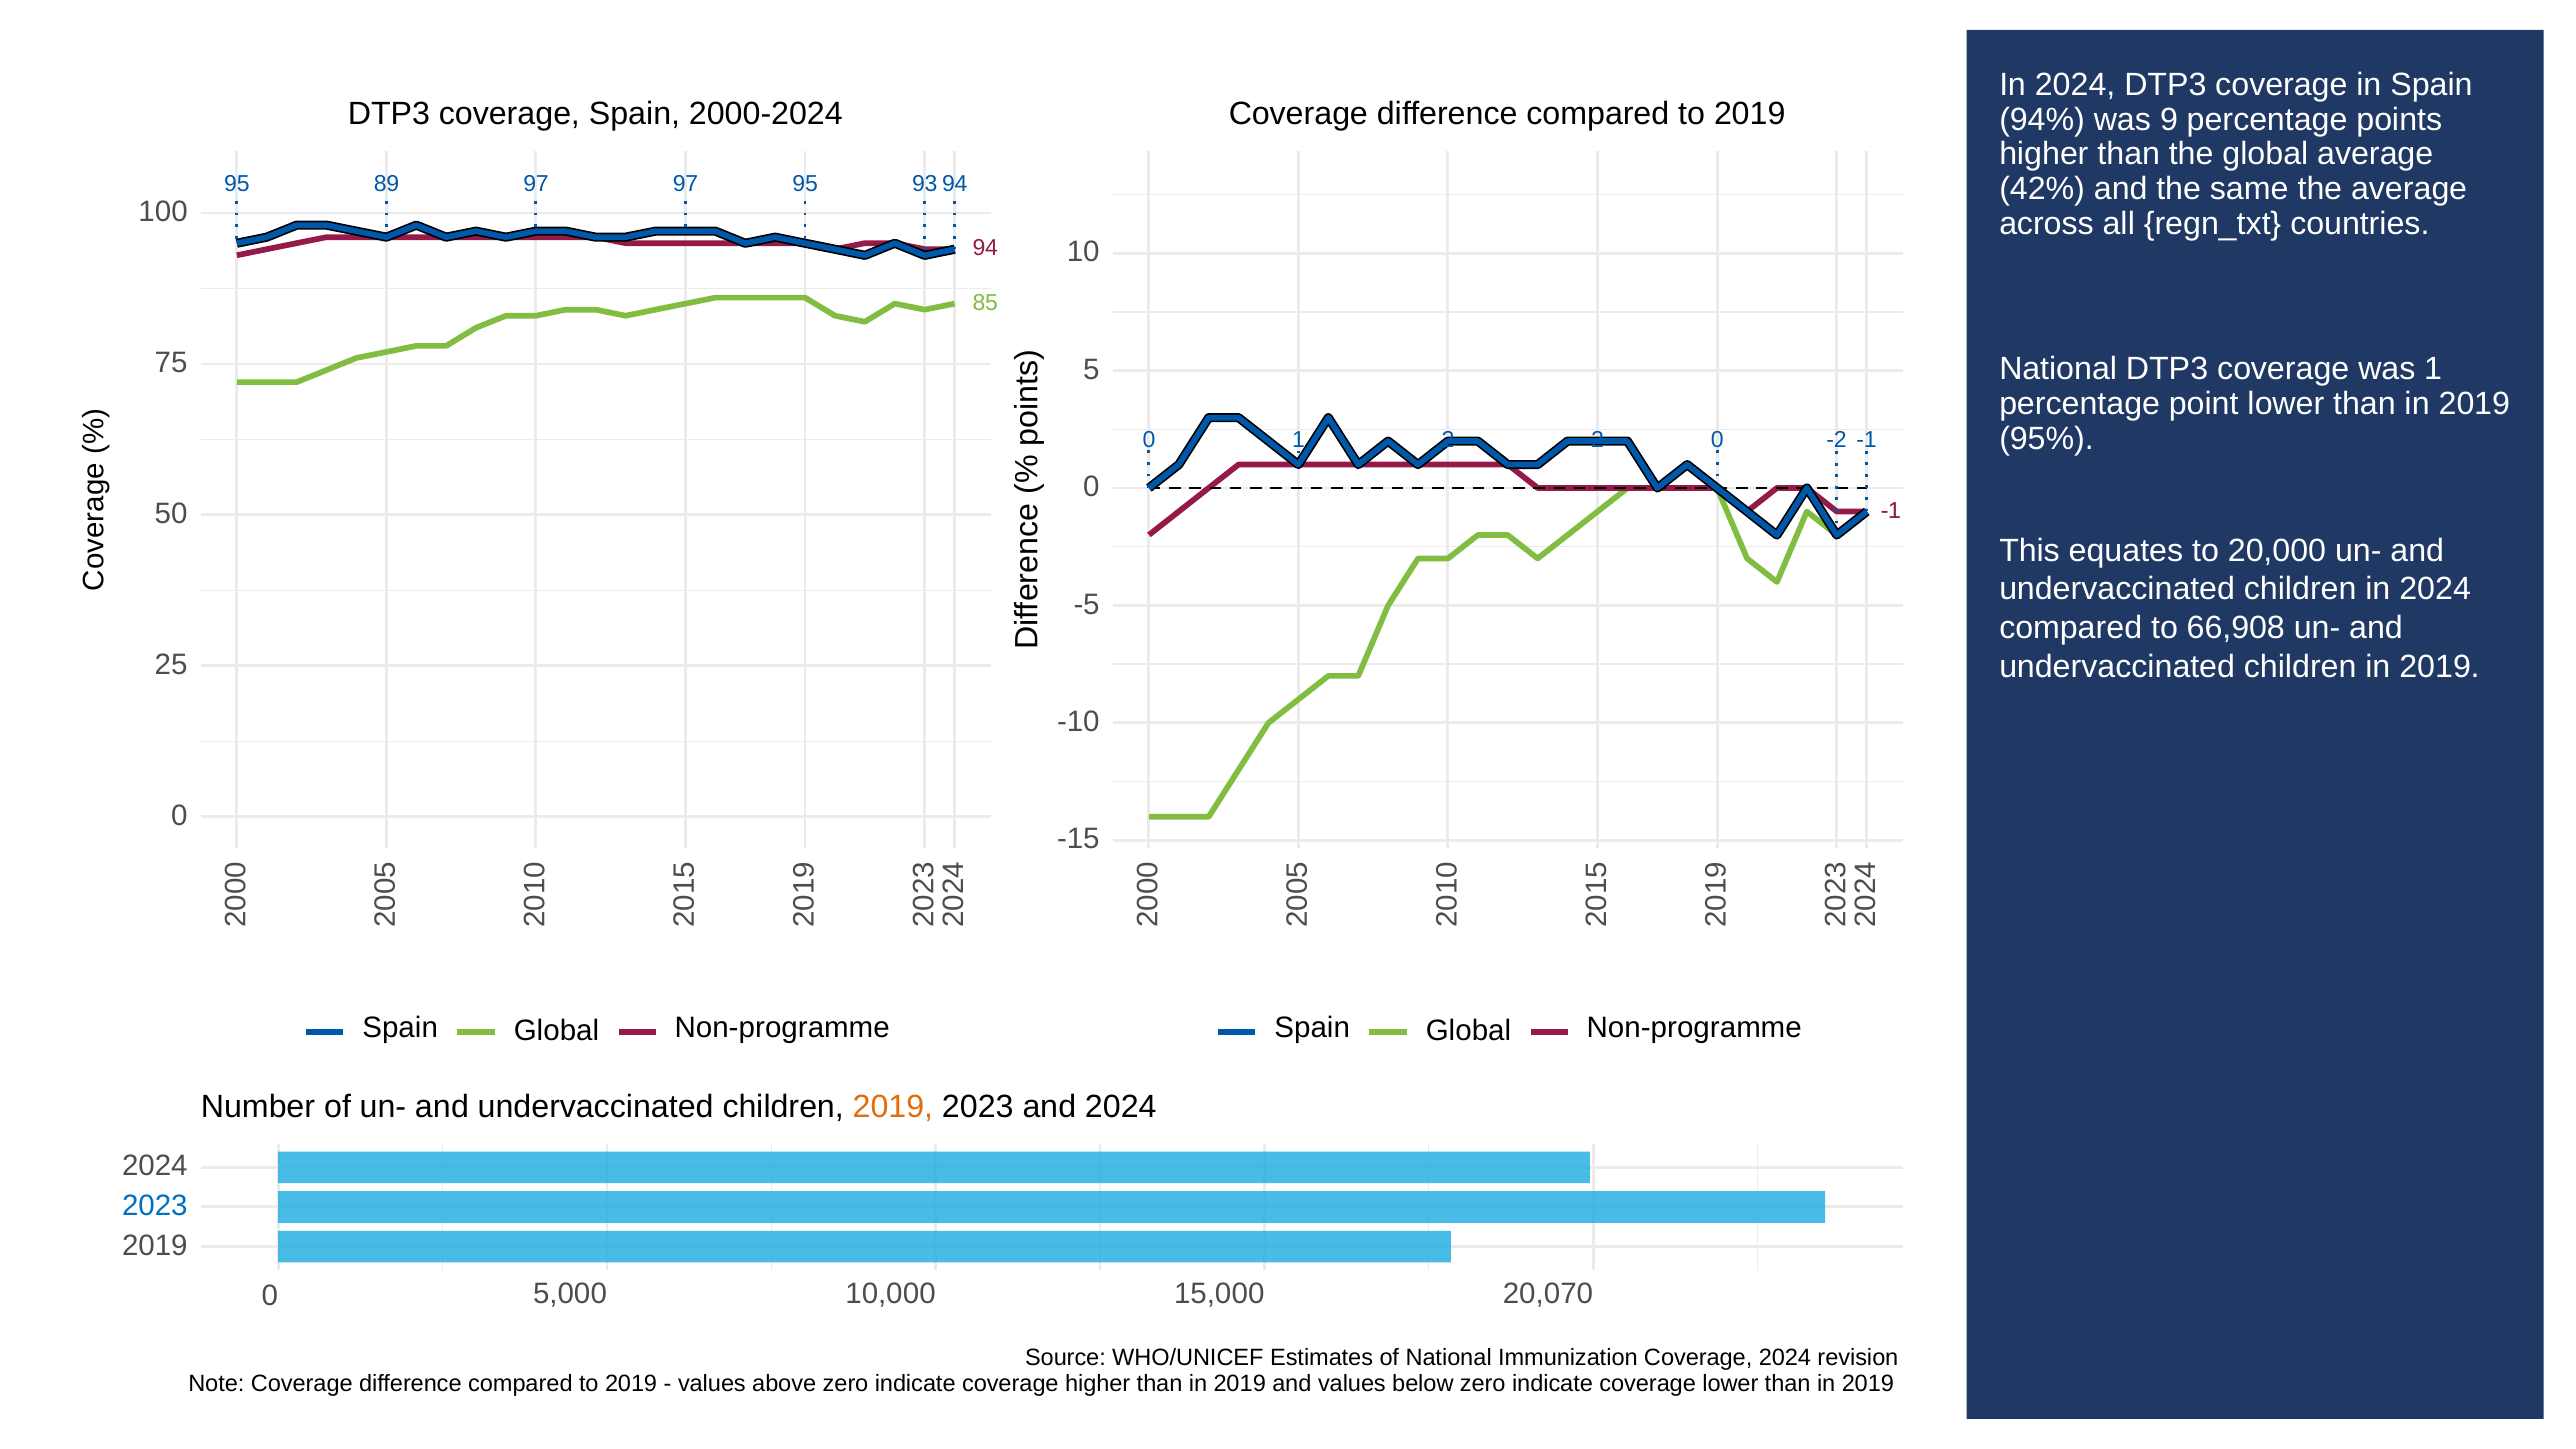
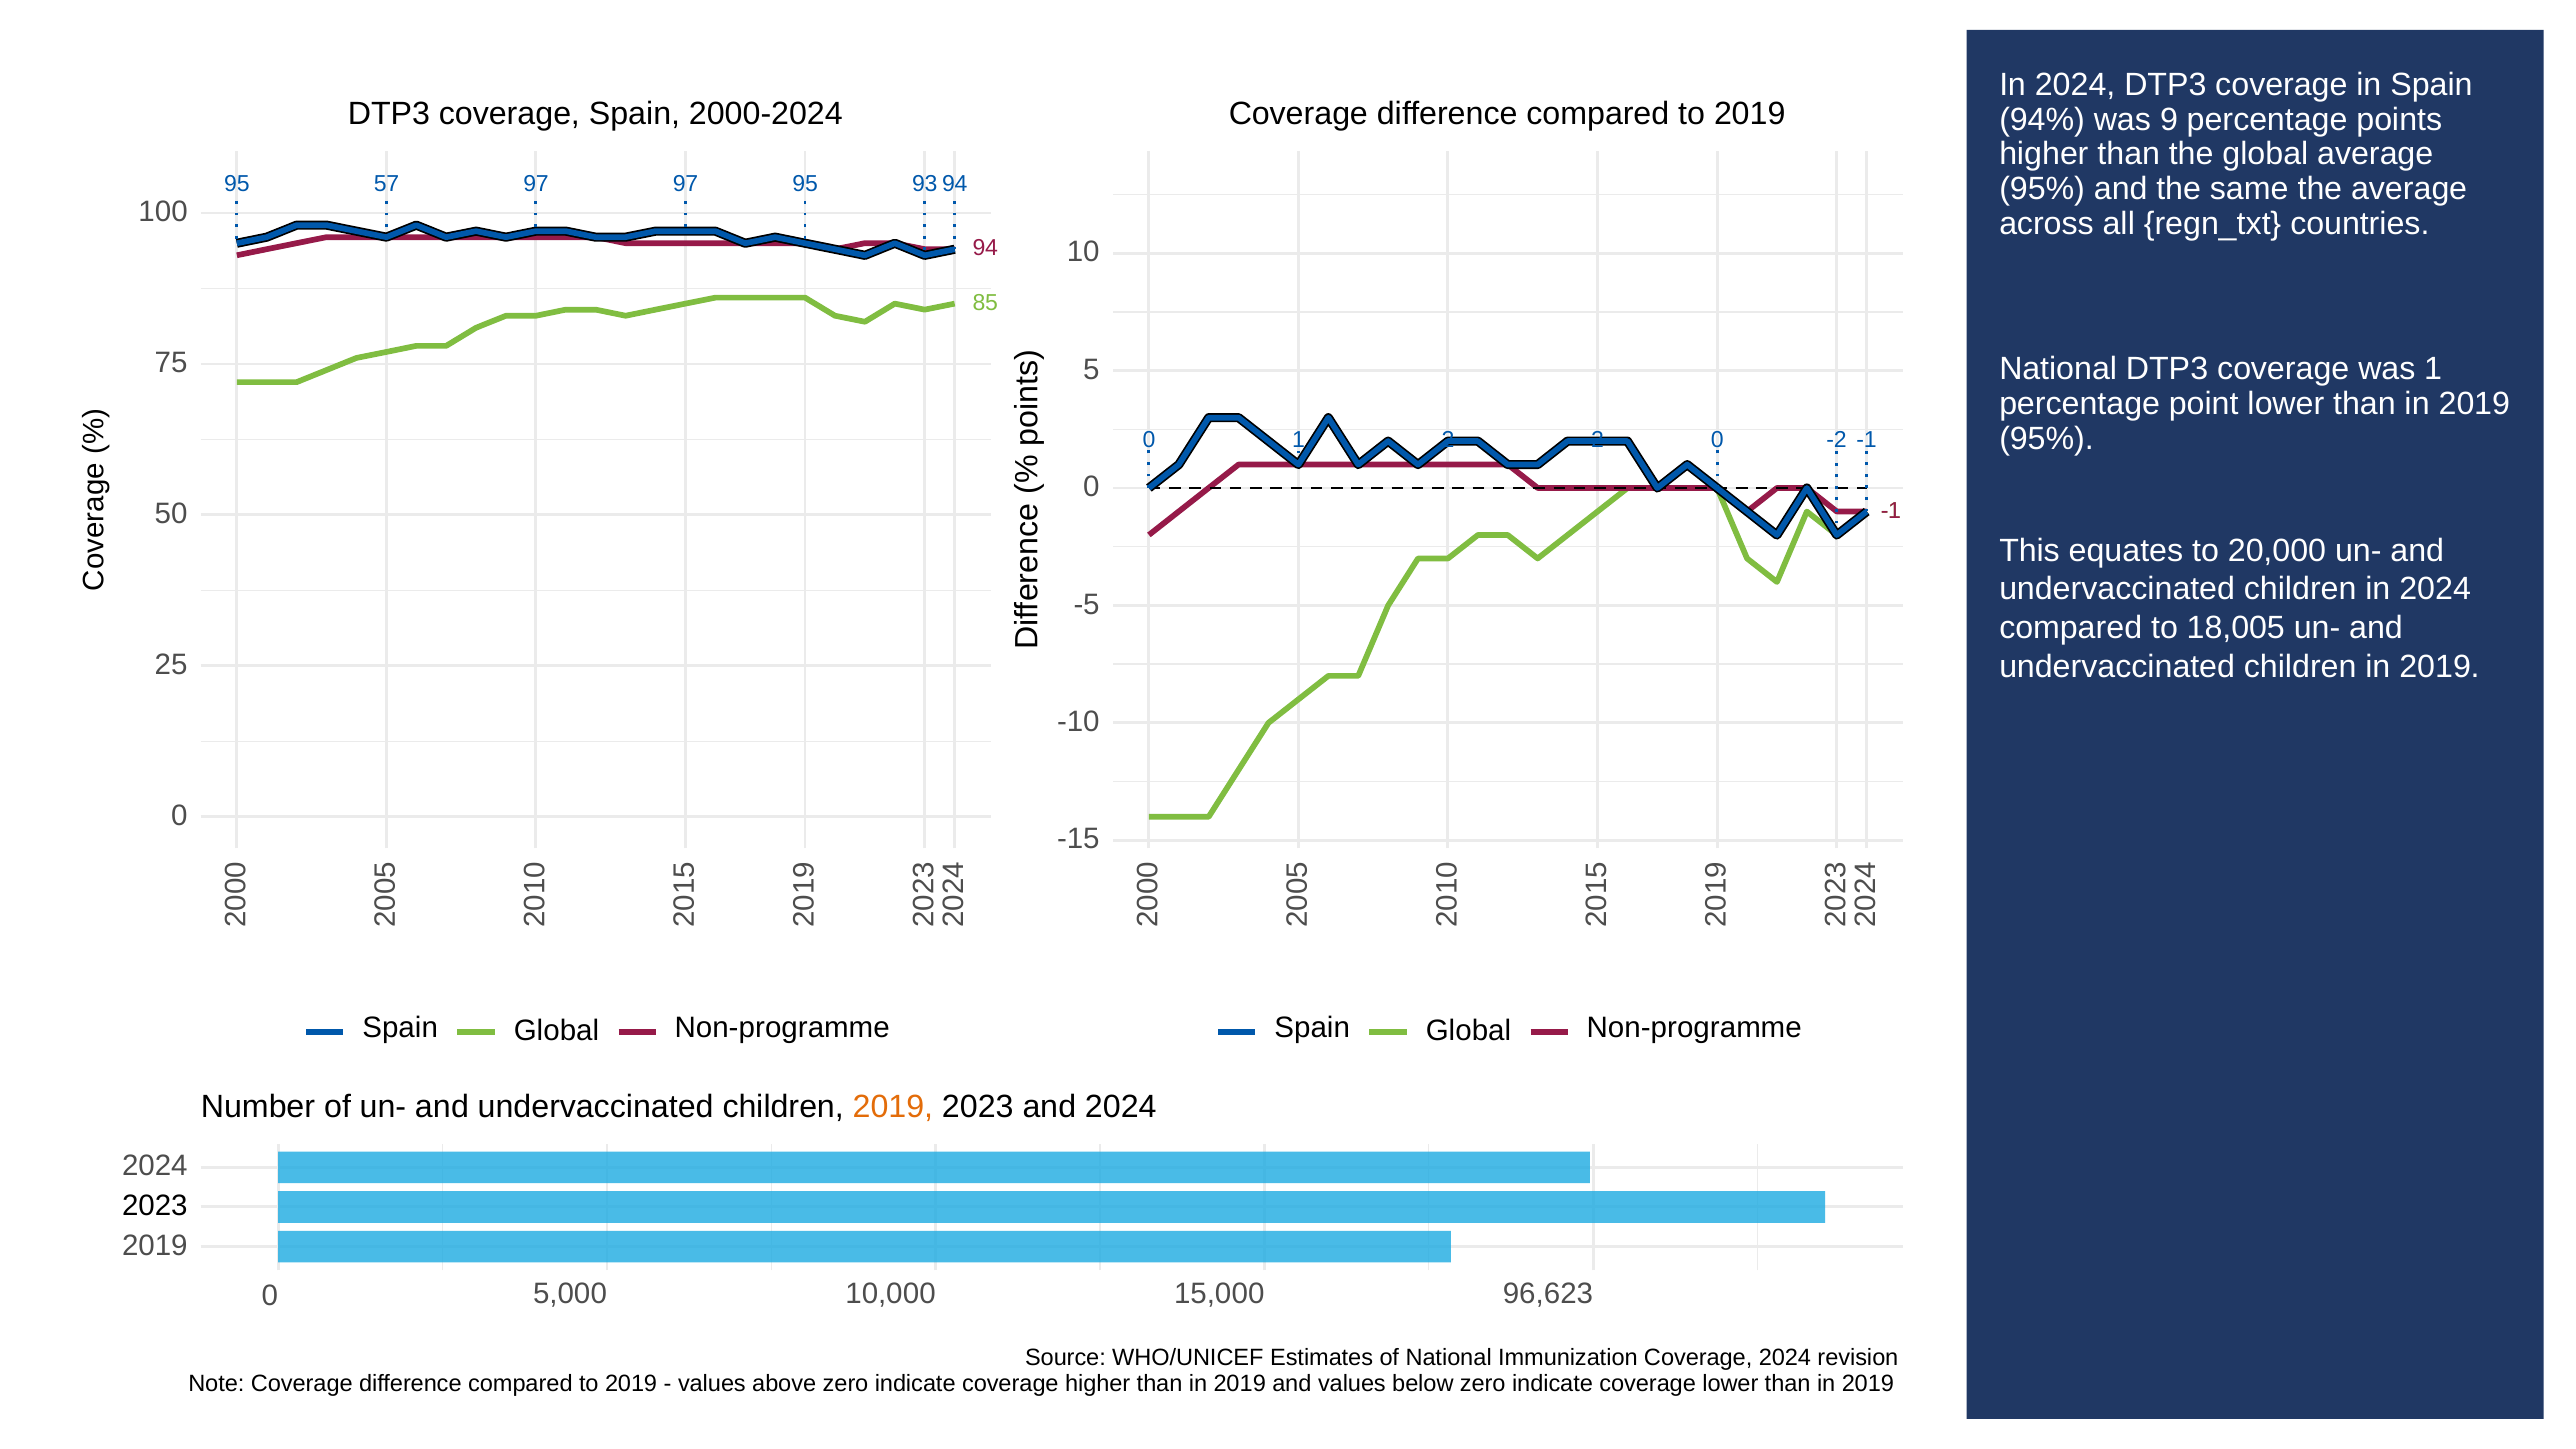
89: 89 -> 57
42% at (2042, 189): 42% -> 95%
66,908: 66,908 -> 18,005
2023 at (155, 1206) colour: blue -> black
20,070: 20,070 -> 96,623
